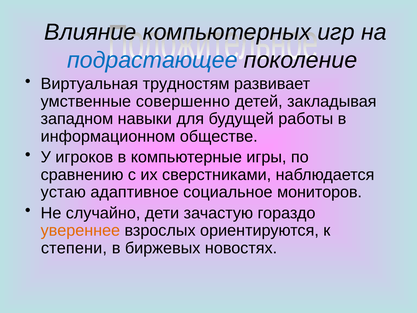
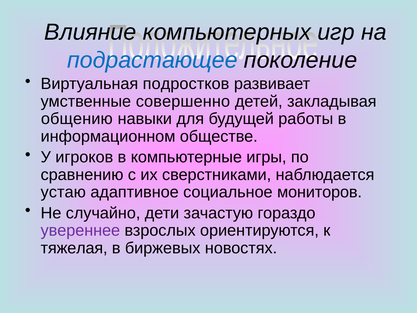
трудностям: трудностям -> подростков
западном: западном -> общению
увереннее colour: orange -> purple
степени: степени -> тяжелая
